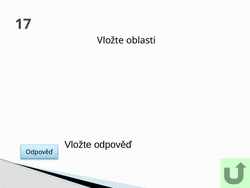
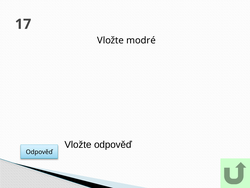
oblasti: oblasti -> modré
